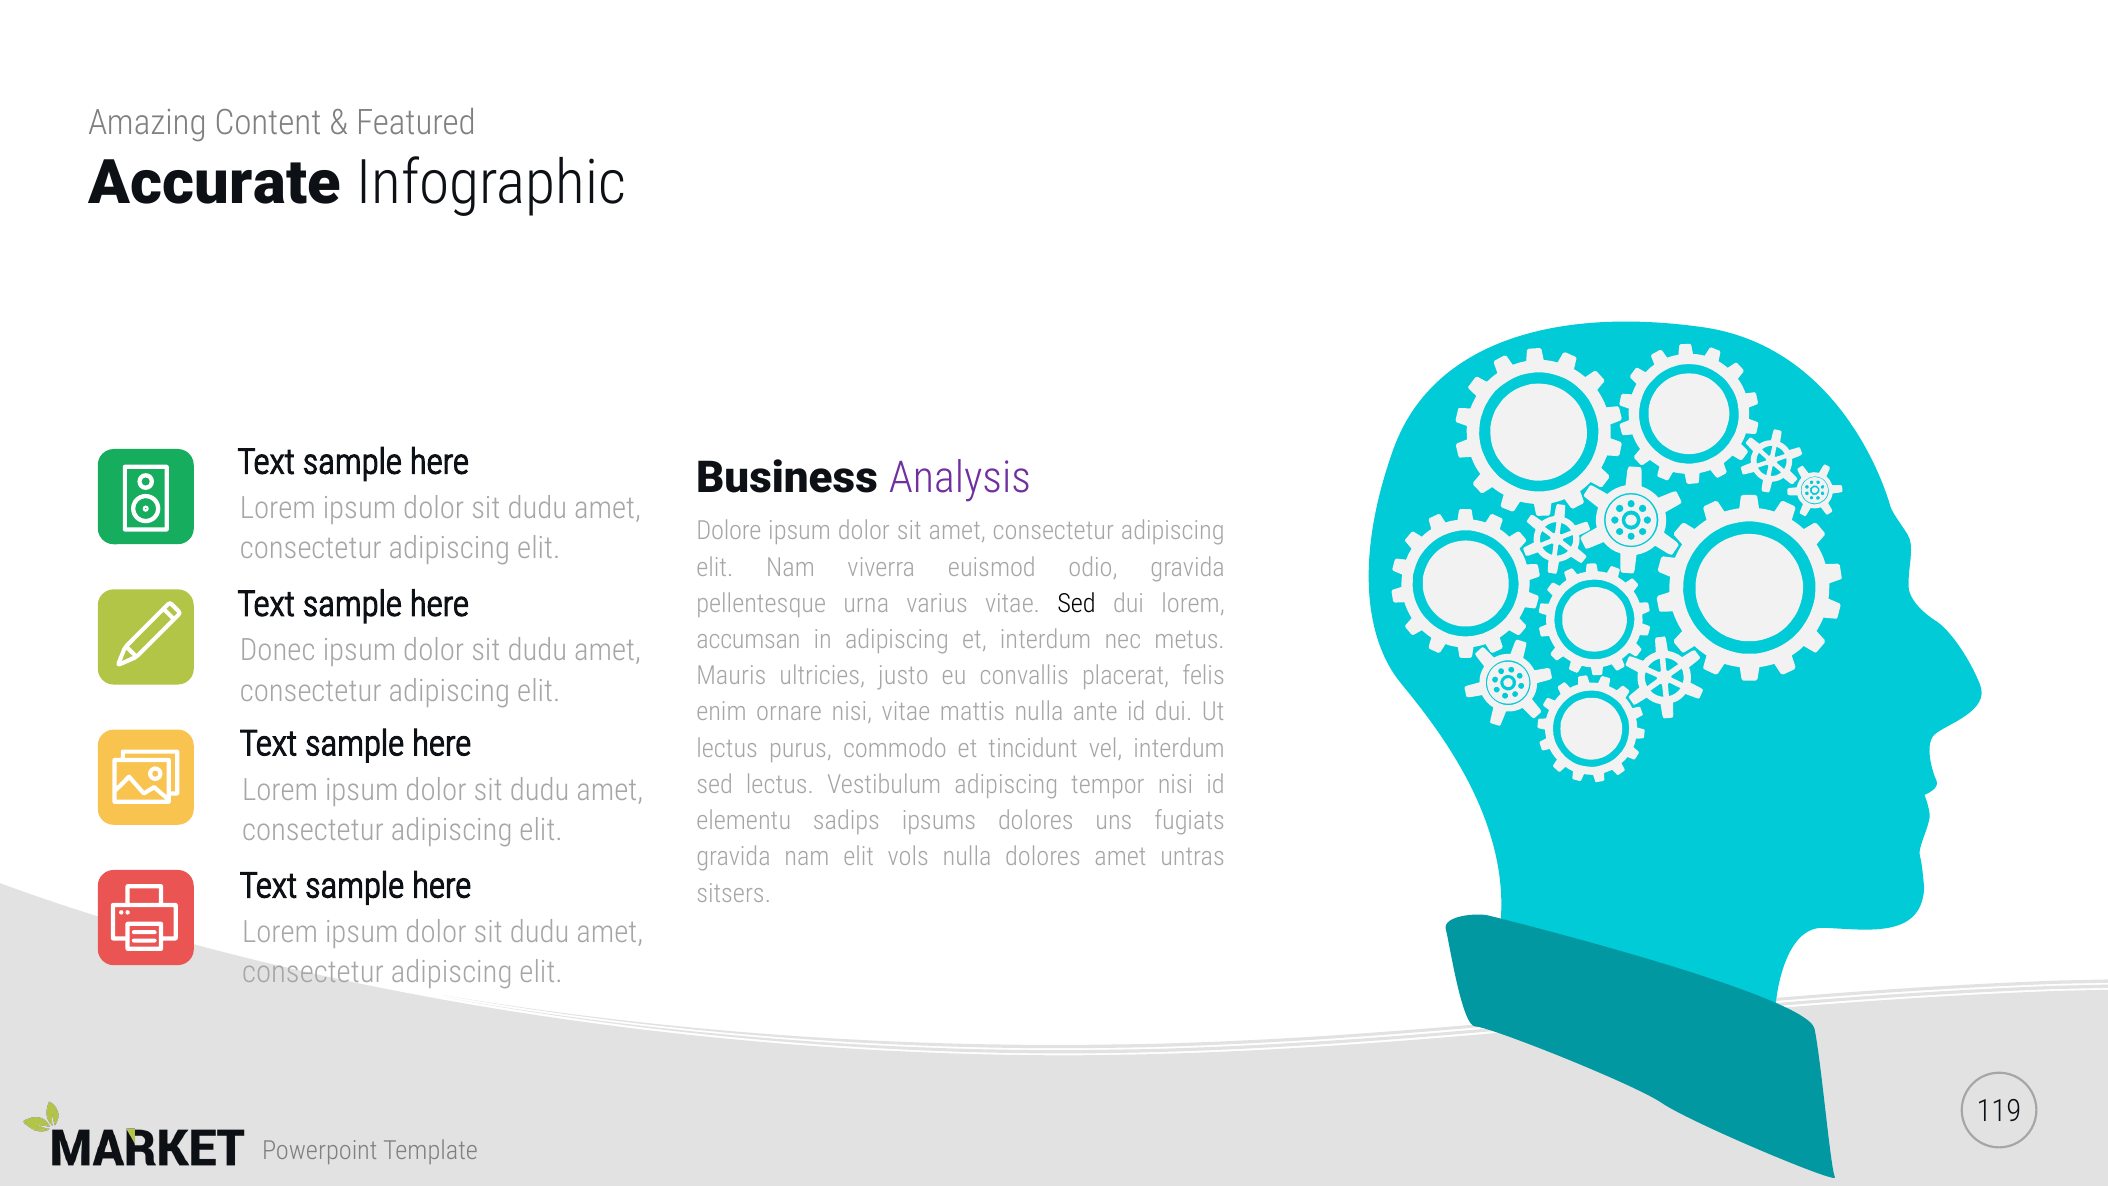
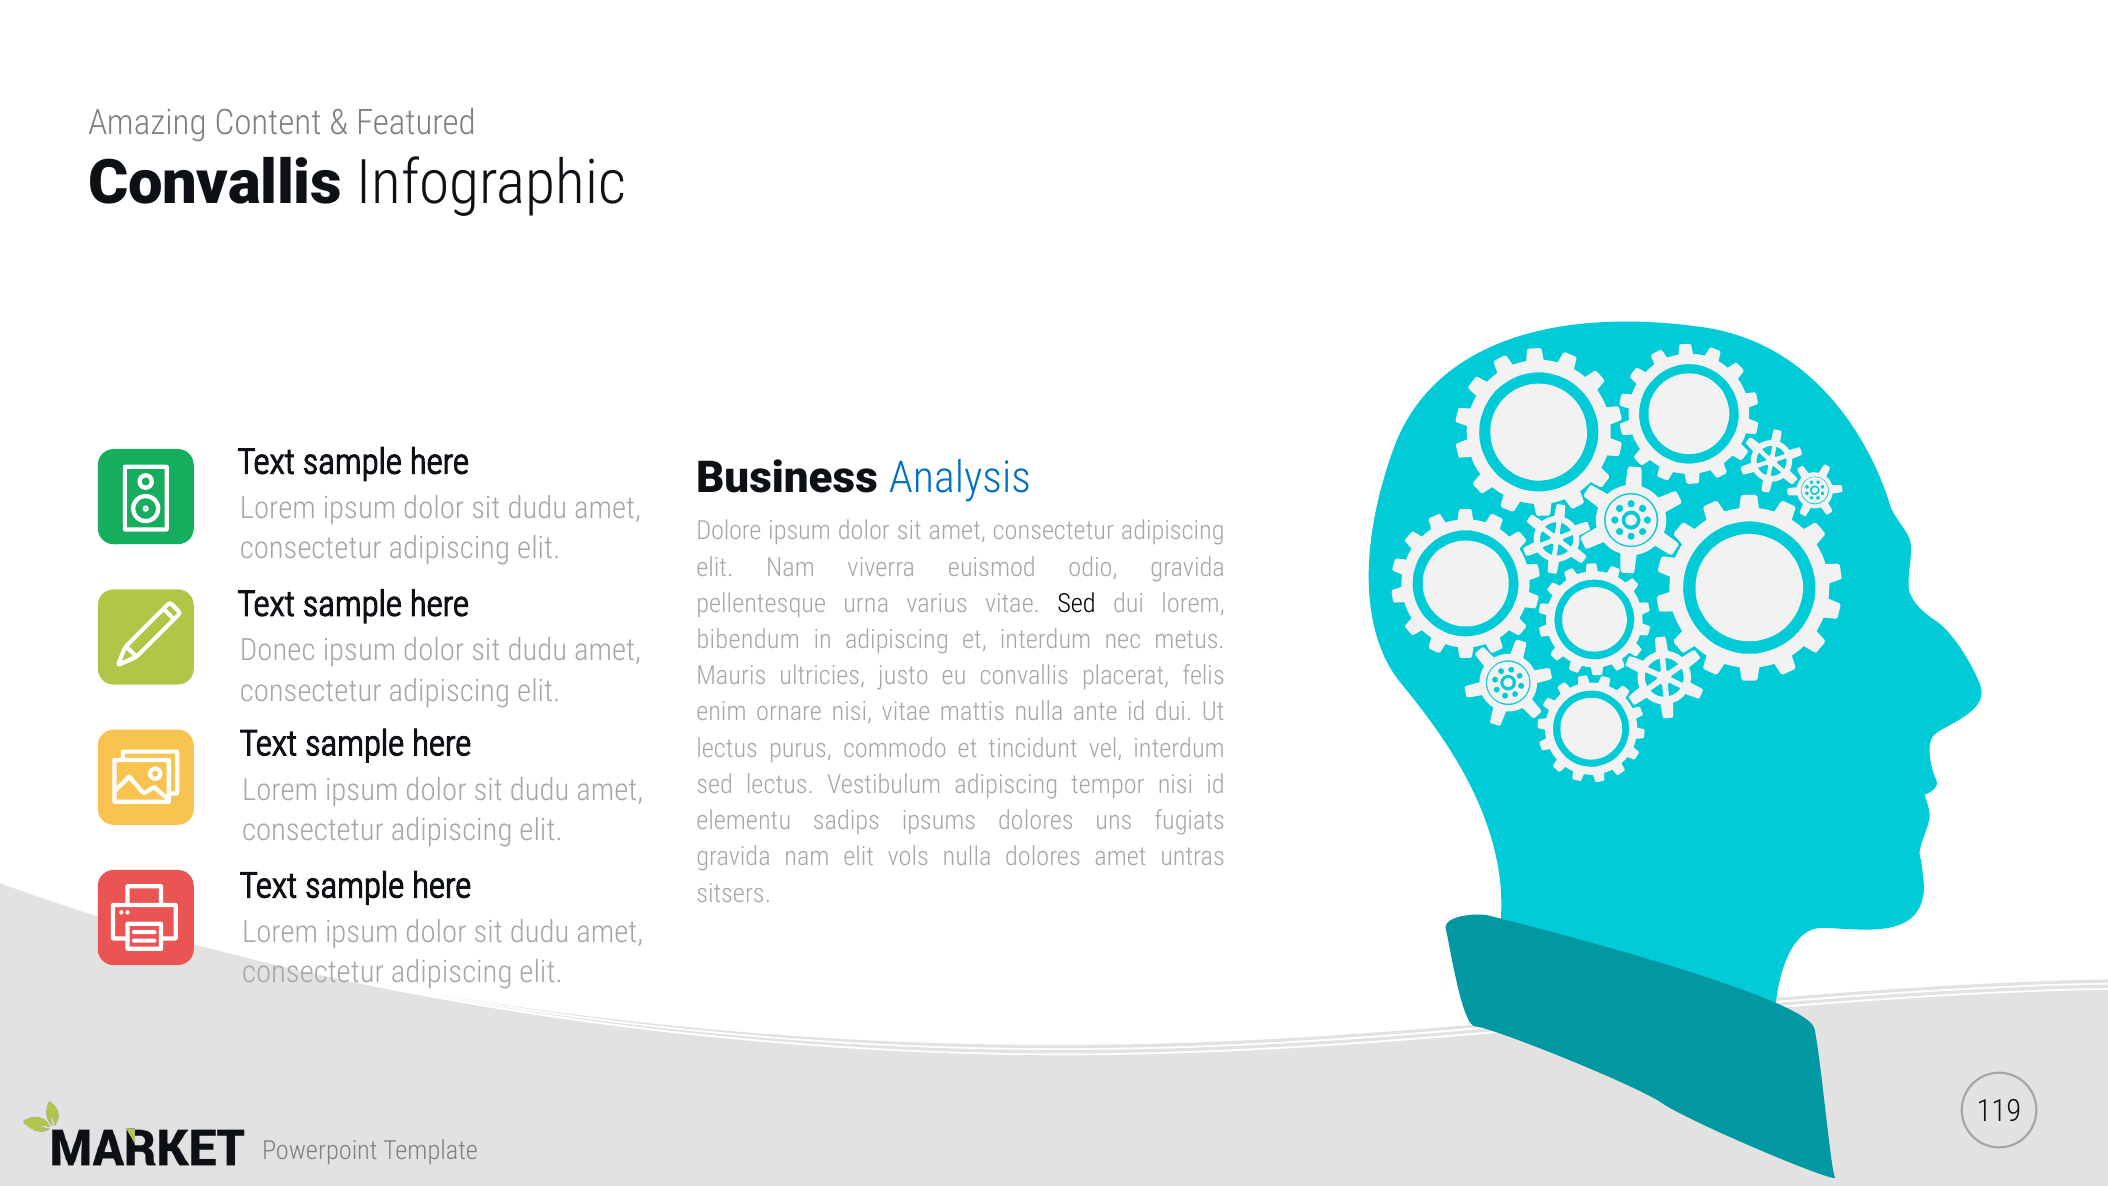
Accurate at (215, 184): Accurate -> Convallis
Analysis colour: purple -> blue
accumsan: accumsan -> bibendum
